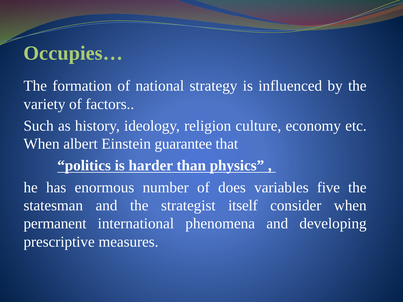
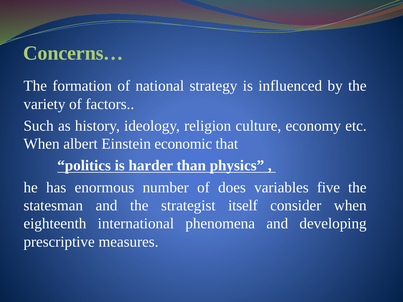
Occupies…: Occupies… -> Concerns…
guarantee: guarantee -> economic
permanent: permanent -> eighteenth
